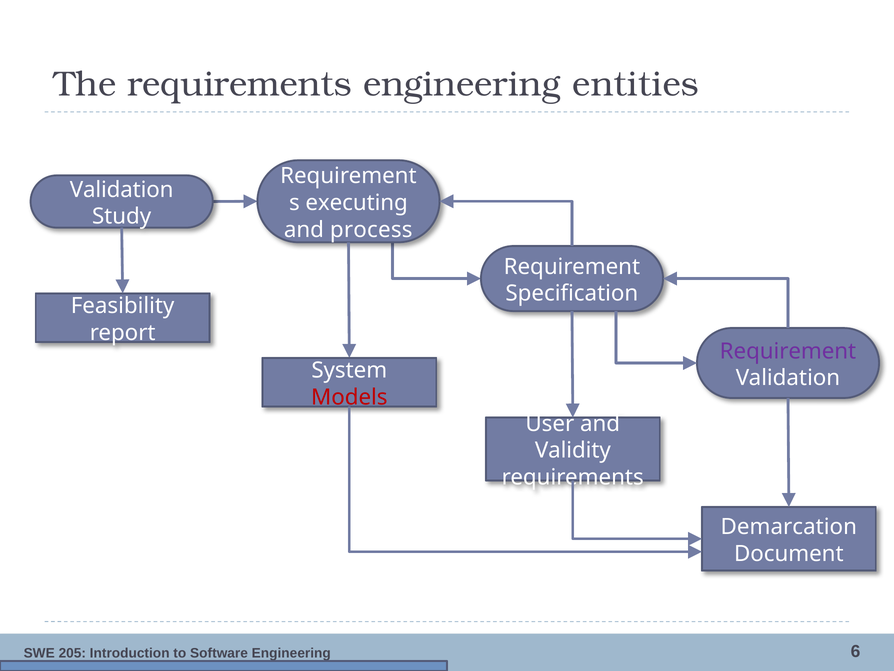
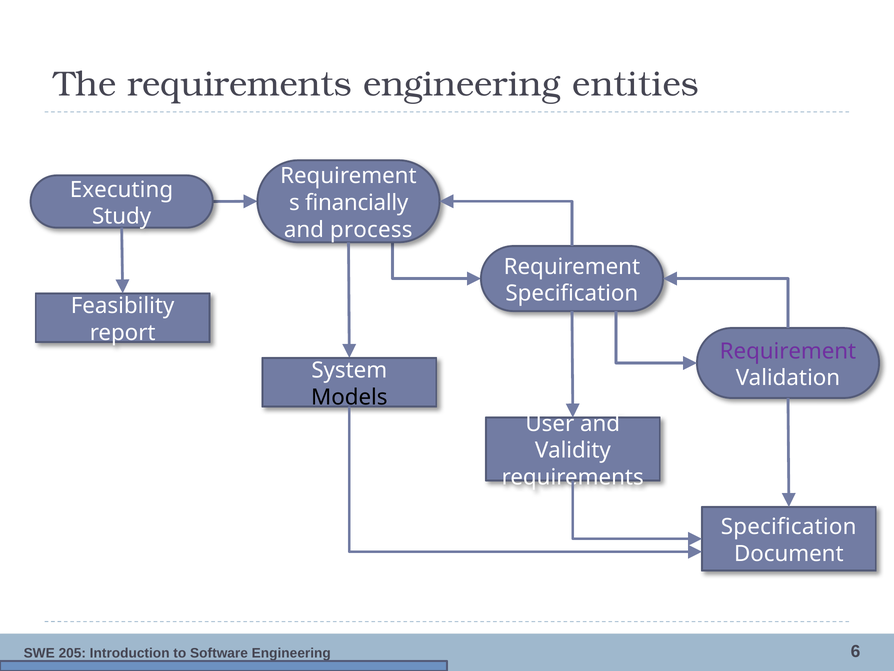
Validation at (122, 189): Validation -> Executing
executing: executing -> financially
Models colour: red -> black
Demarcation at (789, 527): Demarcation -> Specification
